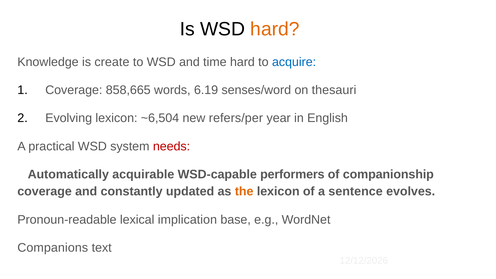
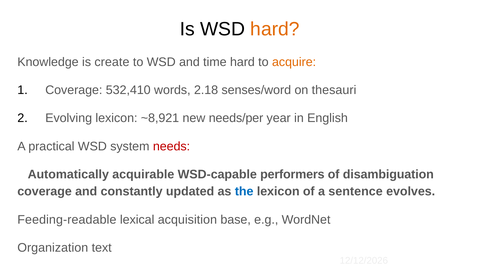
acquire colour: blue -> orange
858,665: 858,665 -> 532,410
6.19: 6.19 -> 2.18
~6,504: ~6,504 -> ~8,921
refers/per: refers/per -> needs/per
companionship: companionship -> disambiguation
the colour: orange -> blue
Pronoun-readable: Pronoun-readable -> Feeding-readable
implication: implication -> acquisition
Companions: Companions -> Organization
